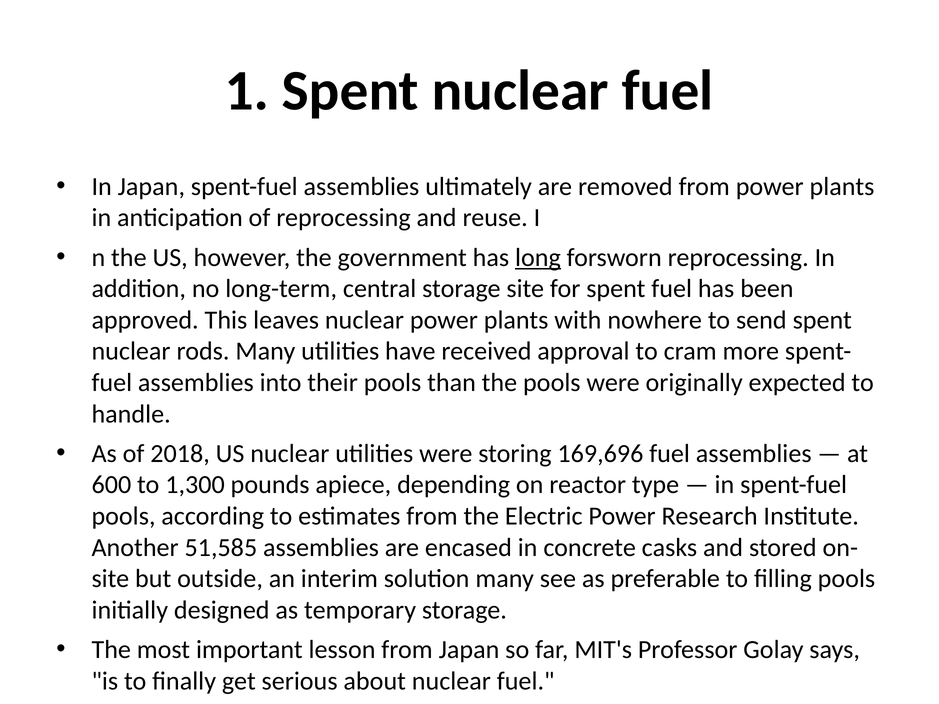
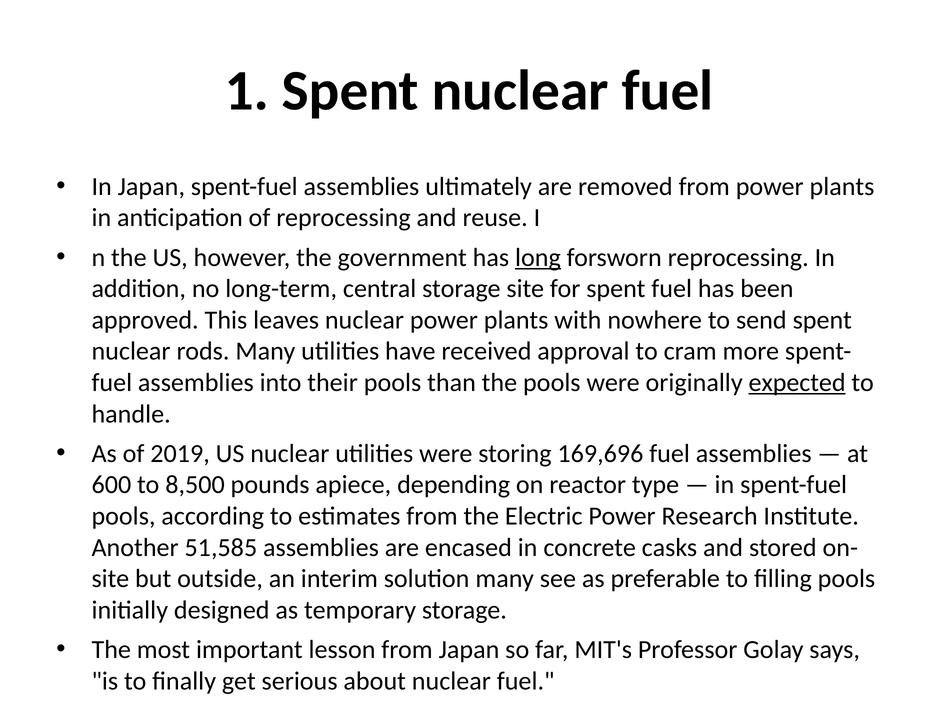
expected underline: none -> present
2018: 2018 -> 2019
1,300: 1,300 -> 8,500
